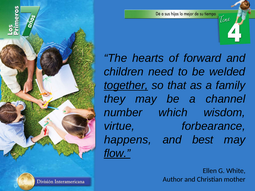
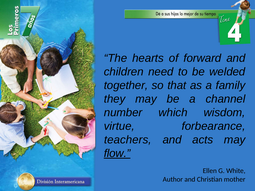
together underline: present -> none
happens: happens -> teachers
best: best -> acts
